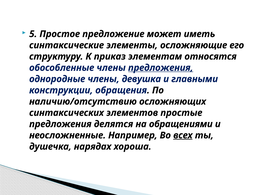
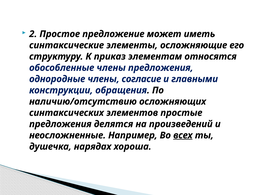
5: 5 -> 2
предложения at (161, 68) underline: present -> none
девушка: девушка -> согласие
обращениями: обращениями -> произведений
